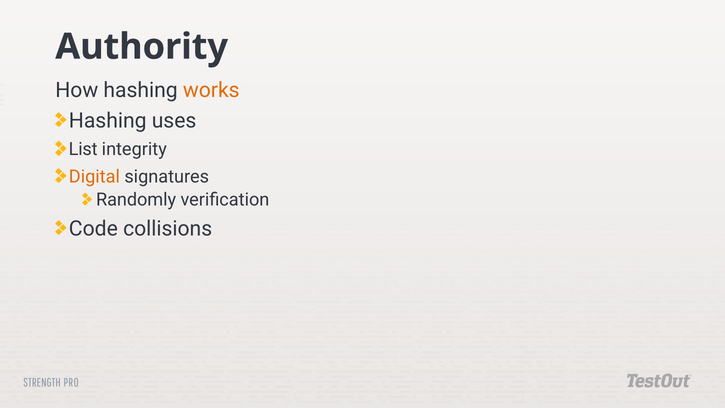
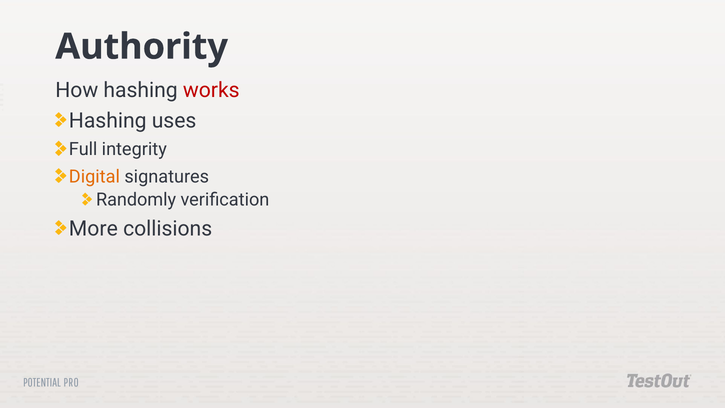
works colour: orange -> red
List: List -> Full
Code: Code -> More
STRENGTH: STRENGTH -> POTENTIAL
